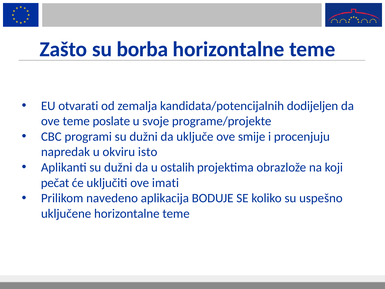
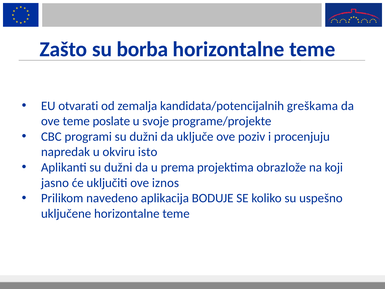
dodijeljen: dodijeljen -> greškama
smije: smije -> poziv
ostalih: ostalih -> prema
pečat: pečat -> jasno
imati: imati -> iznos
